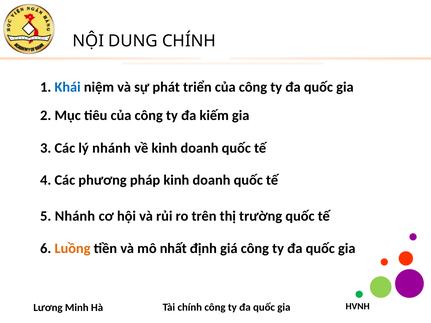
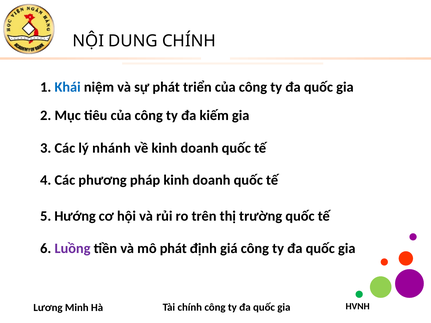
5 Nhánh: Nhánh -> Hướng
Luồng colour: orange -> purple
mô nhất: nhất -> phát
